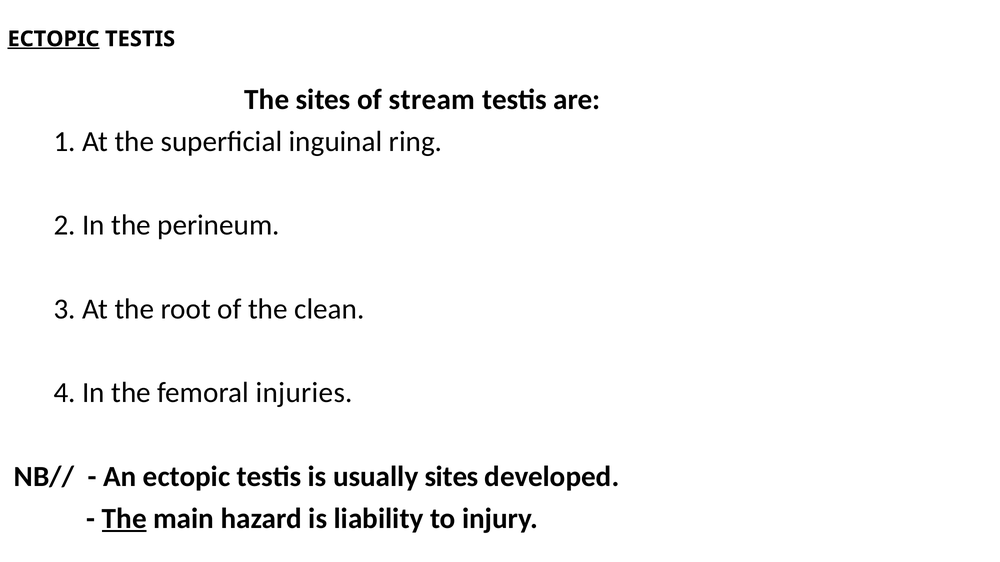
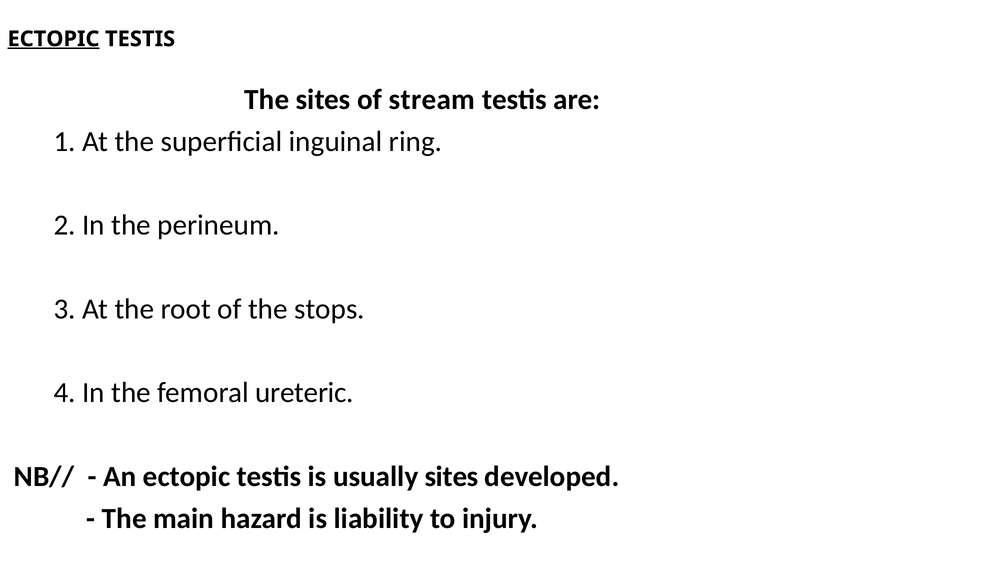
clean: clean -> stops
injuries: injuries -> ureteric
The at (124, 519) underline: present -> none
